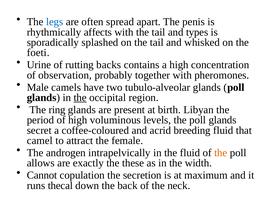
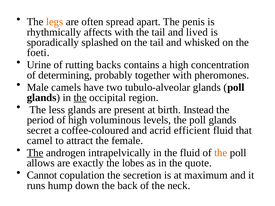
legs colour: blue -> orange
types: types -> lived
observation: observation -> determining
ring: ring -> less
Libyan: Libyan -> Instead
breeding: breeding -> efficient
The at (35, 153) underline: none -> present
these: these -> lobes
width: width -> quote
thecal: thecal -> hump
